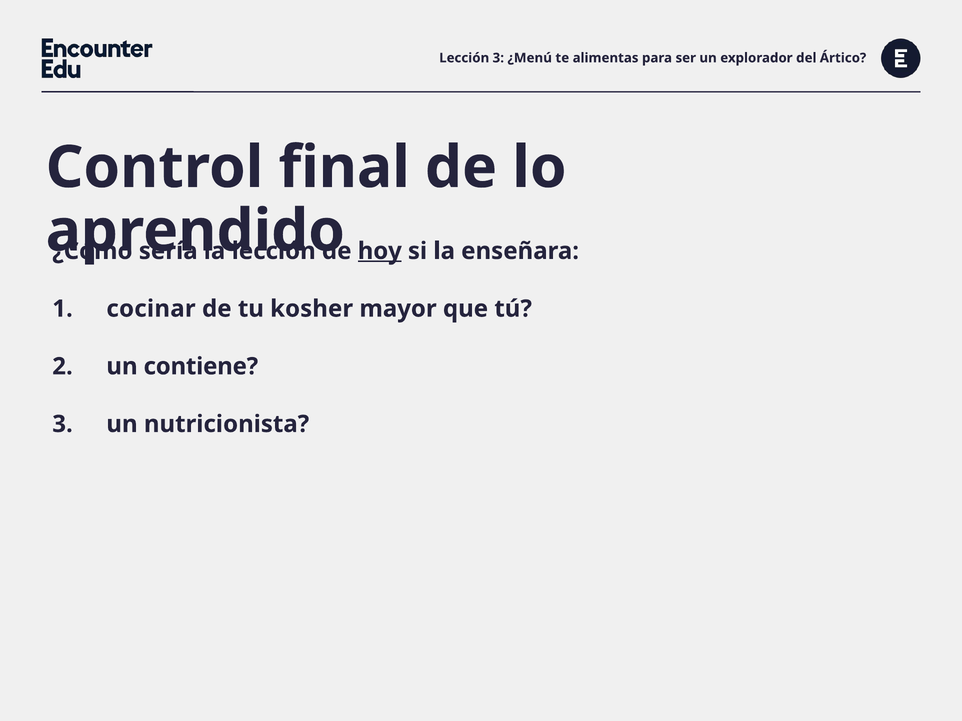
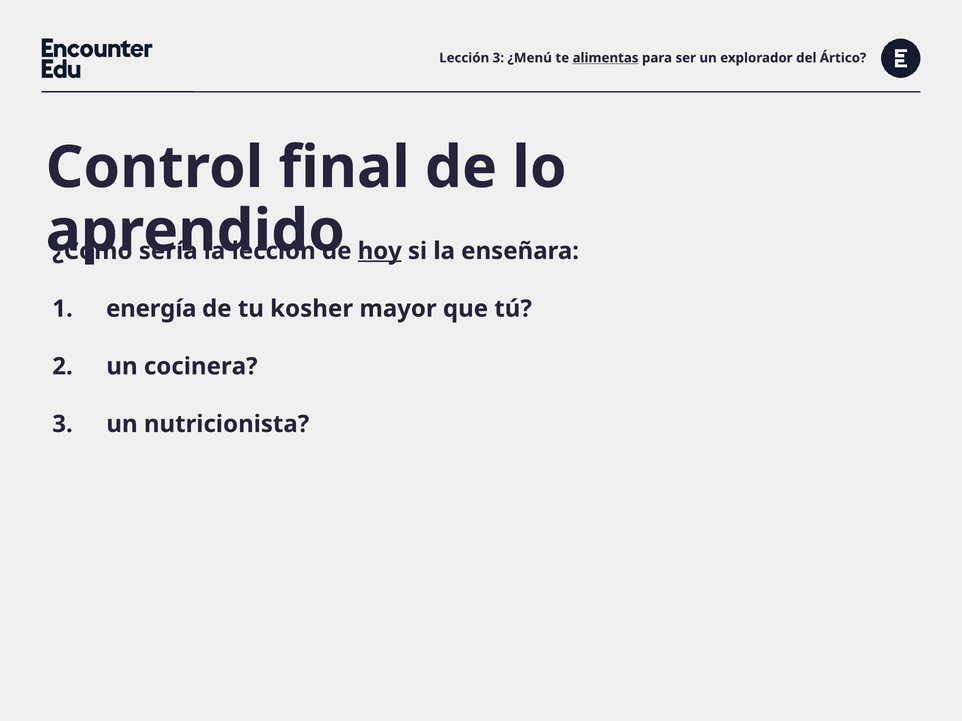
alimentas underline: none -> present
cocinar: cocinar -> energía
contiene: contiene -> cocinera
